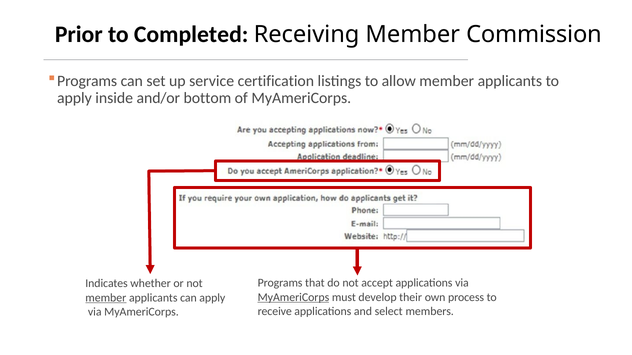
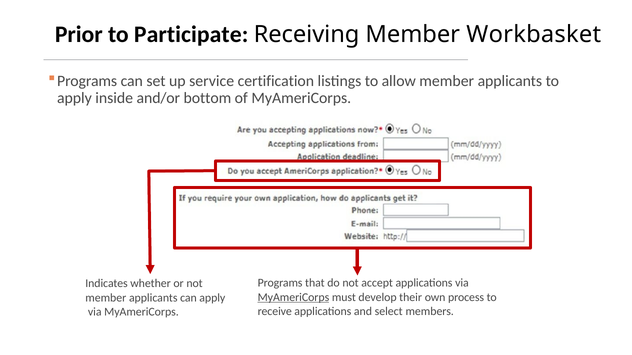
Completed: Completed -> Participate
Commission: Commission -> Workbasket
member at (106, 298) underline: present -> none
